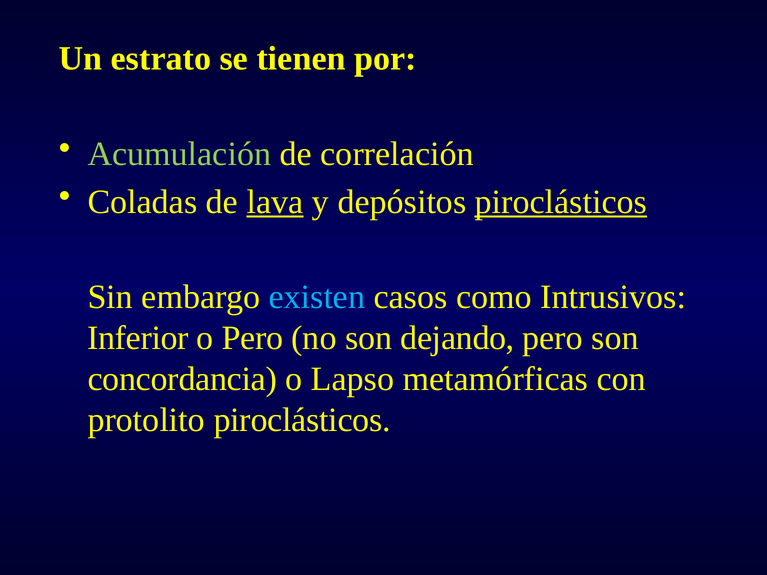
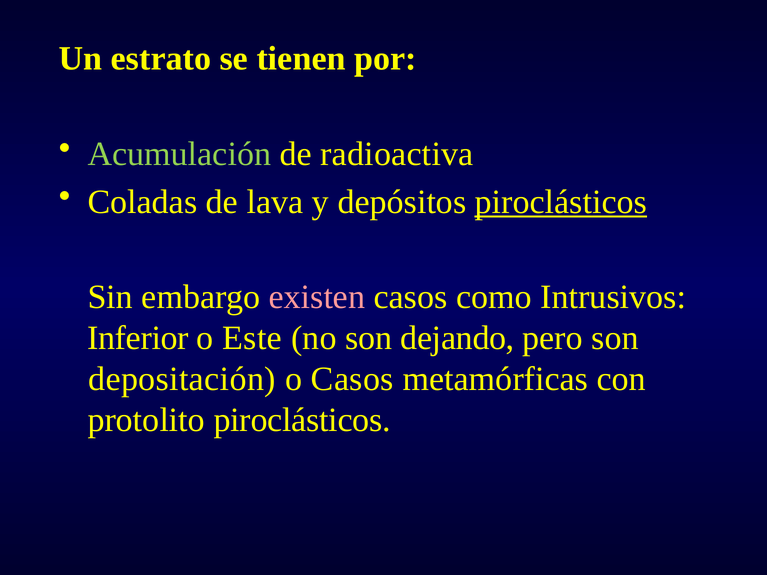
correlación: correlación -> radioactiva
lava underline: present -> none
existen colour: light blue -> pink
o Pero: Pero -> Este
concordancia: concordancia -> depositación
o Lapso: Lapso -> Casos
